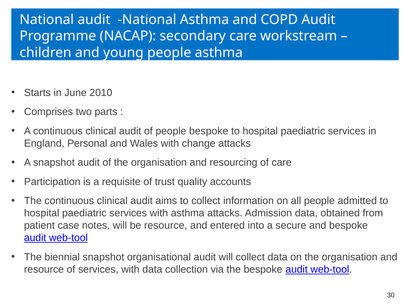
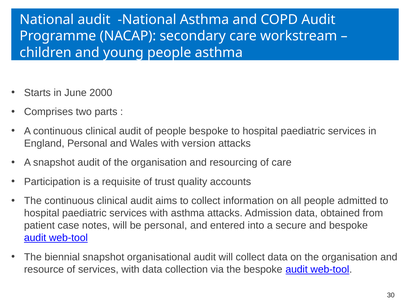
2010: 2010 -> 2000
change: change -> version
be resource: resource -> personal
